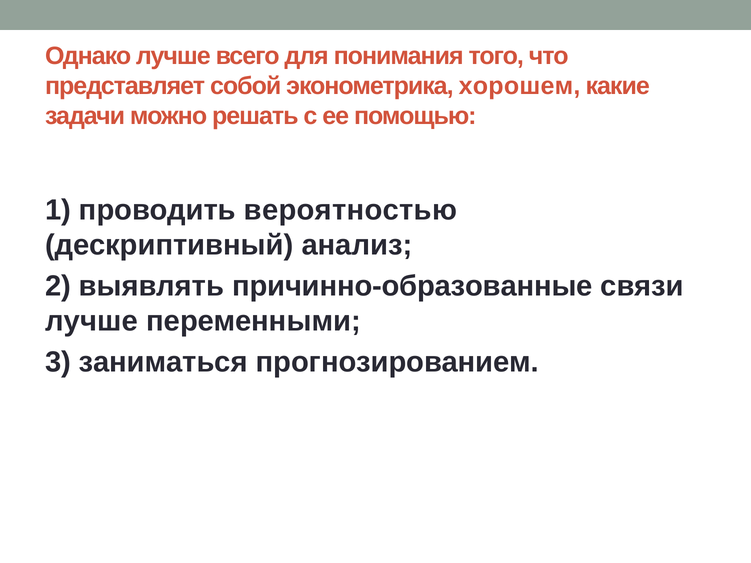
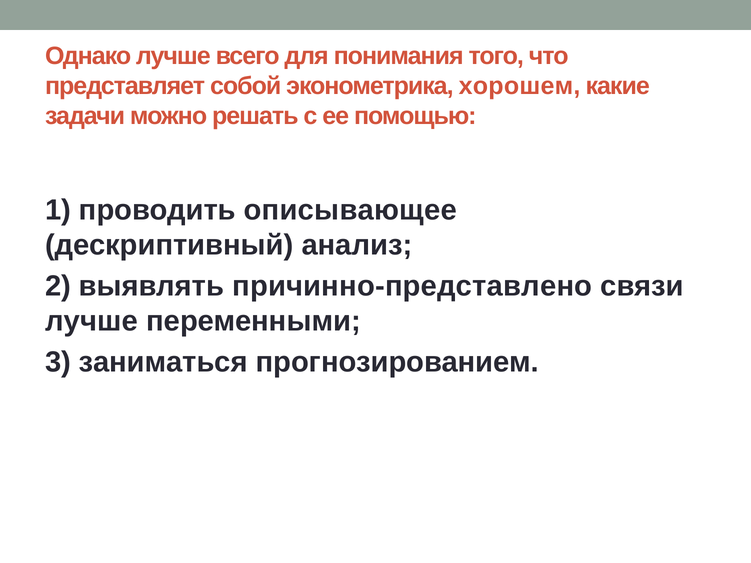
вероятностью: вероятностью -> описывающее
причинно-образованные: причинно-образованные -> причинно-представлено
